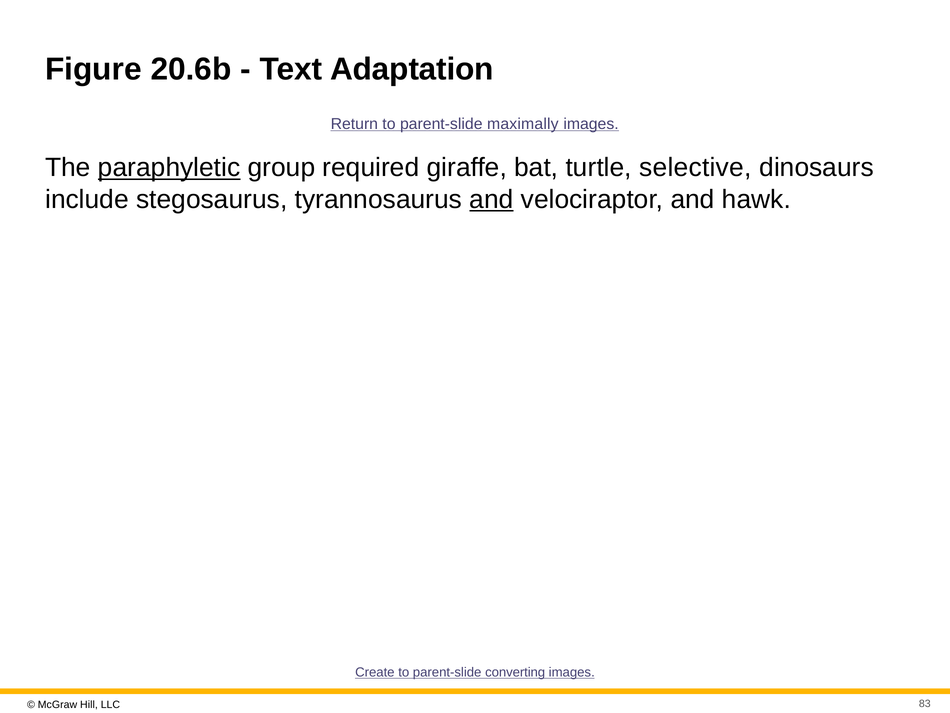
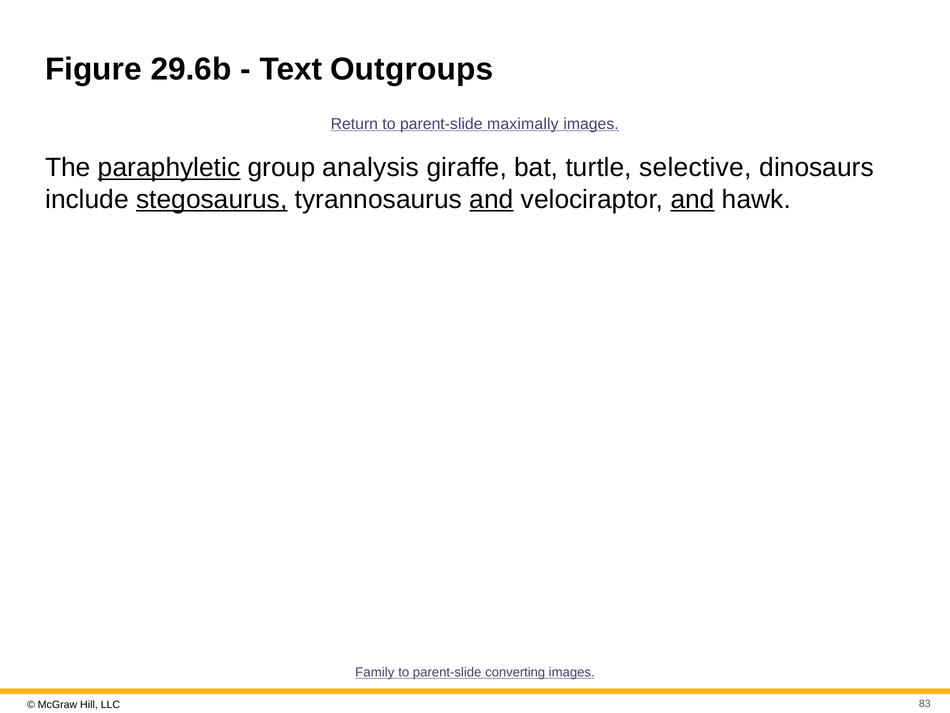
20.6b: 20.6b -> 29.6b
Adaptation: Adaptation -> Outgroups
required: required -> analysis
stegosaurus underline: none -> present
and at (693, 199) underline: none -> present
Create: Create -> Family
